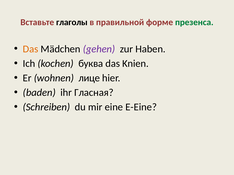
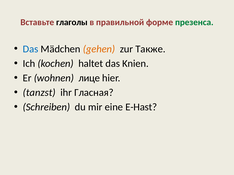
Das at (31, 49) colour: orange -> blue
gehen colour: purple -> orange
Haben: Haben -> Также
буква: буква -> haltet
baden: baden -> tanzst
E-Eine: E-Eine -> E-Hast
